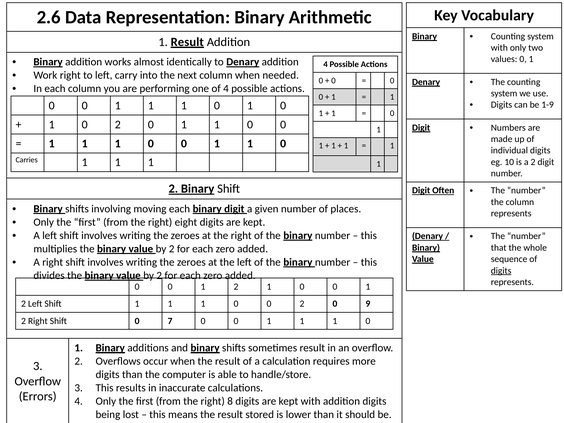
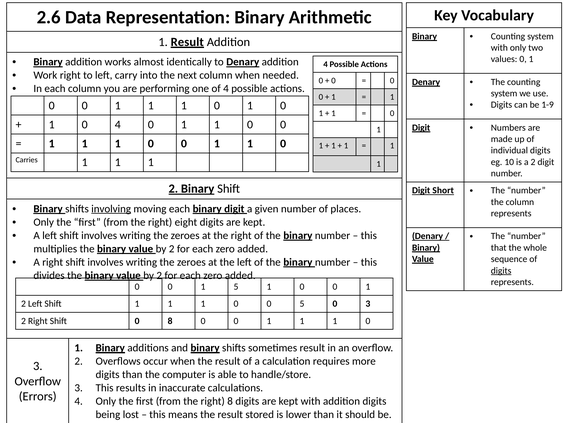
1 0 2: 2 -> 4
Often: Often -> Short
involving underline: none -> present
2 at (236, 287): 2 -> 5
0 0 2: 2 -> 5
0 9: 9 -> 3
0 7: 7 -> 8
